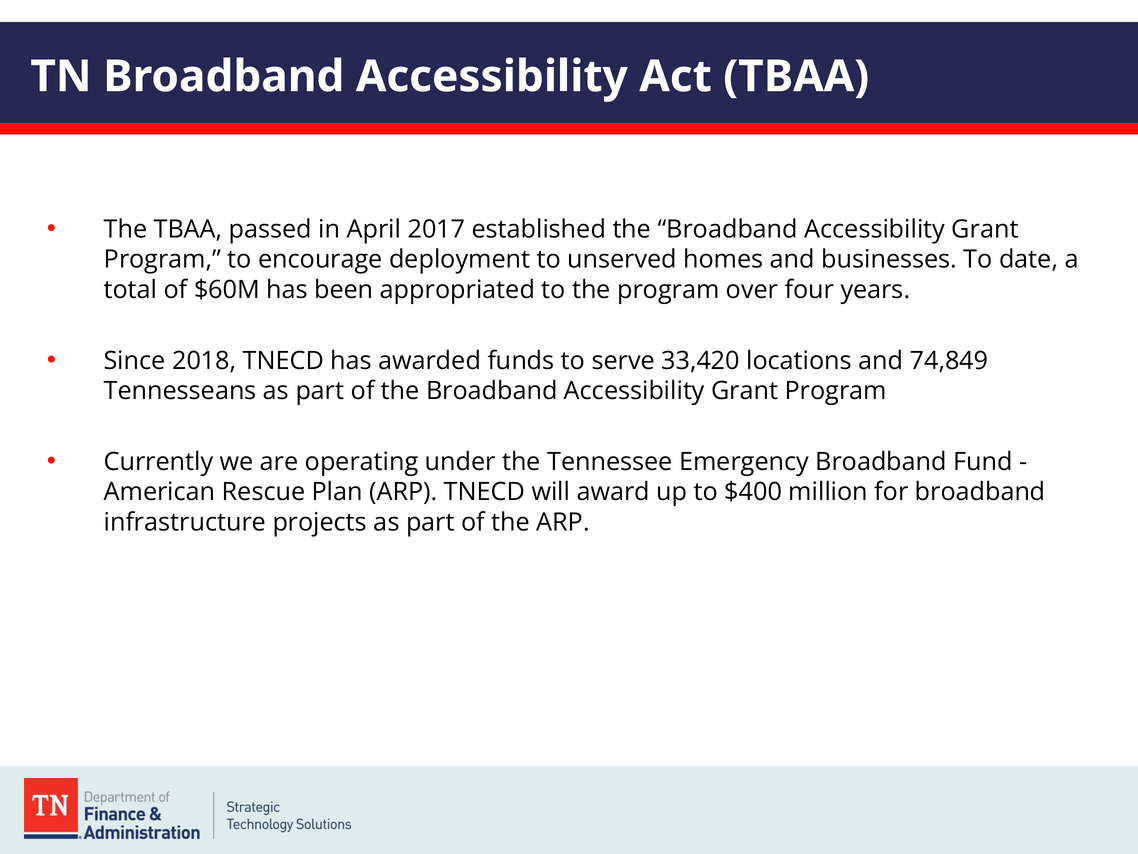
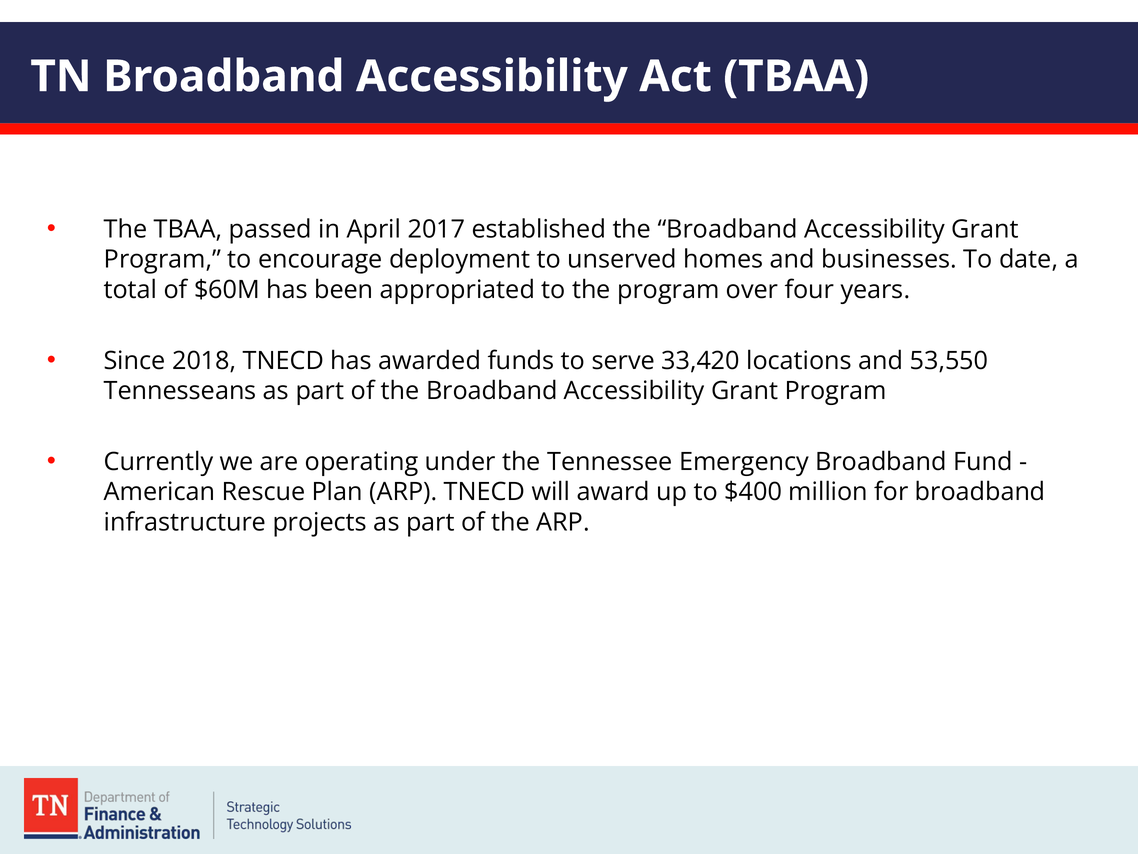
74,849: 74,849 -> 53,550
